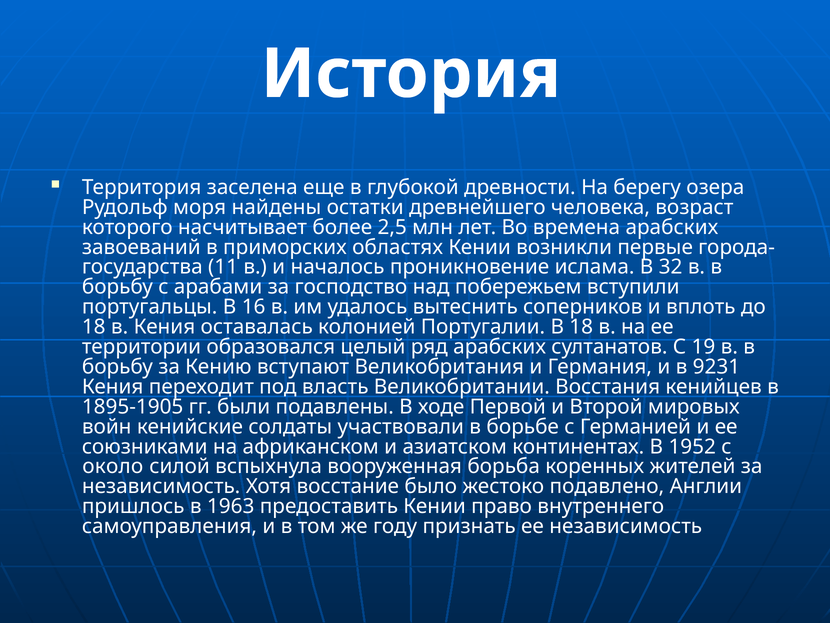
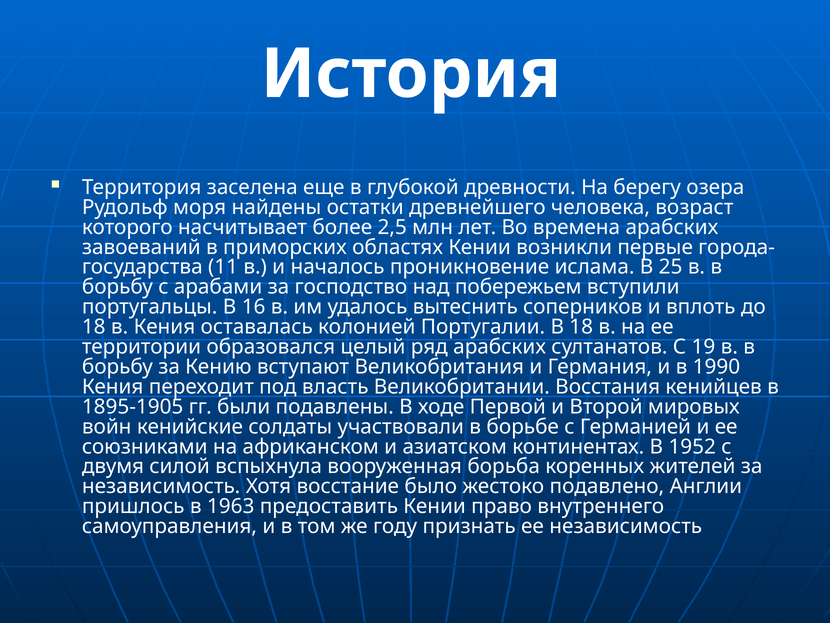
32: 32 -> 25
9231: 9231 -> 1990
около: около -> двумя
